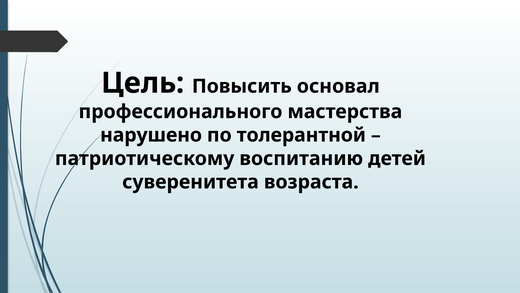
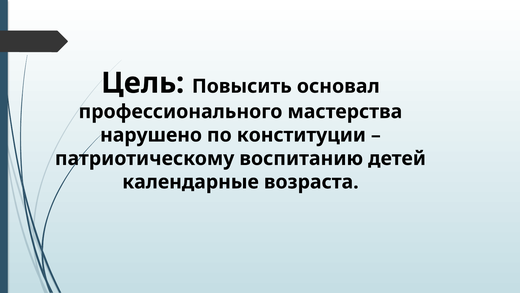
толерантной: толерантной -> конституции
суверенитета: суверенитета -> календарные
